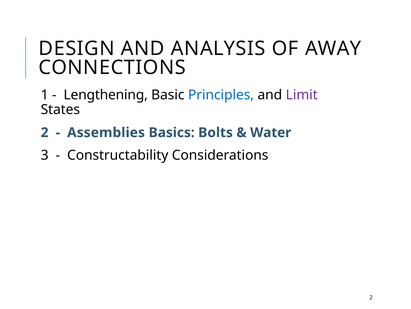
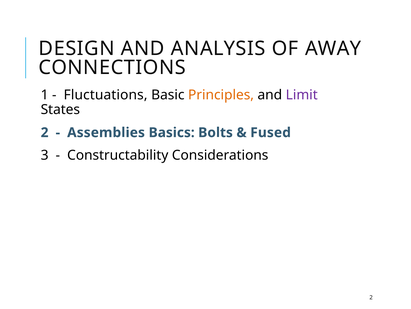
Lengthening: Lengthening -> Fluctuations
Principles colour: blue -> orange
Water: Water -> Fused
